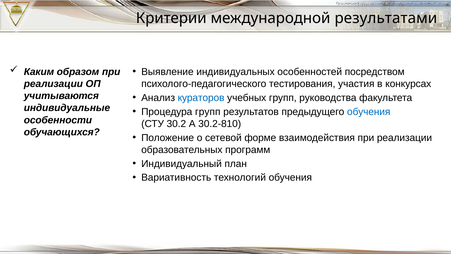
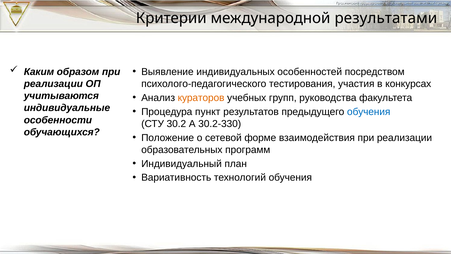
кураторов colour: blue -> orange
Процедура групп: групп -> пункт
30.2-810: 30.2-810 -> 30.2-330
